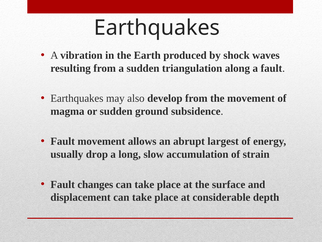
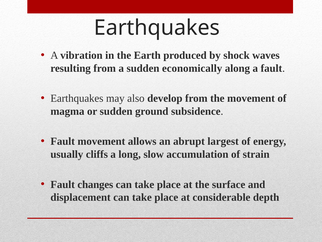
triangulation: triangulation -> economically
drop: drop -> cliffs
